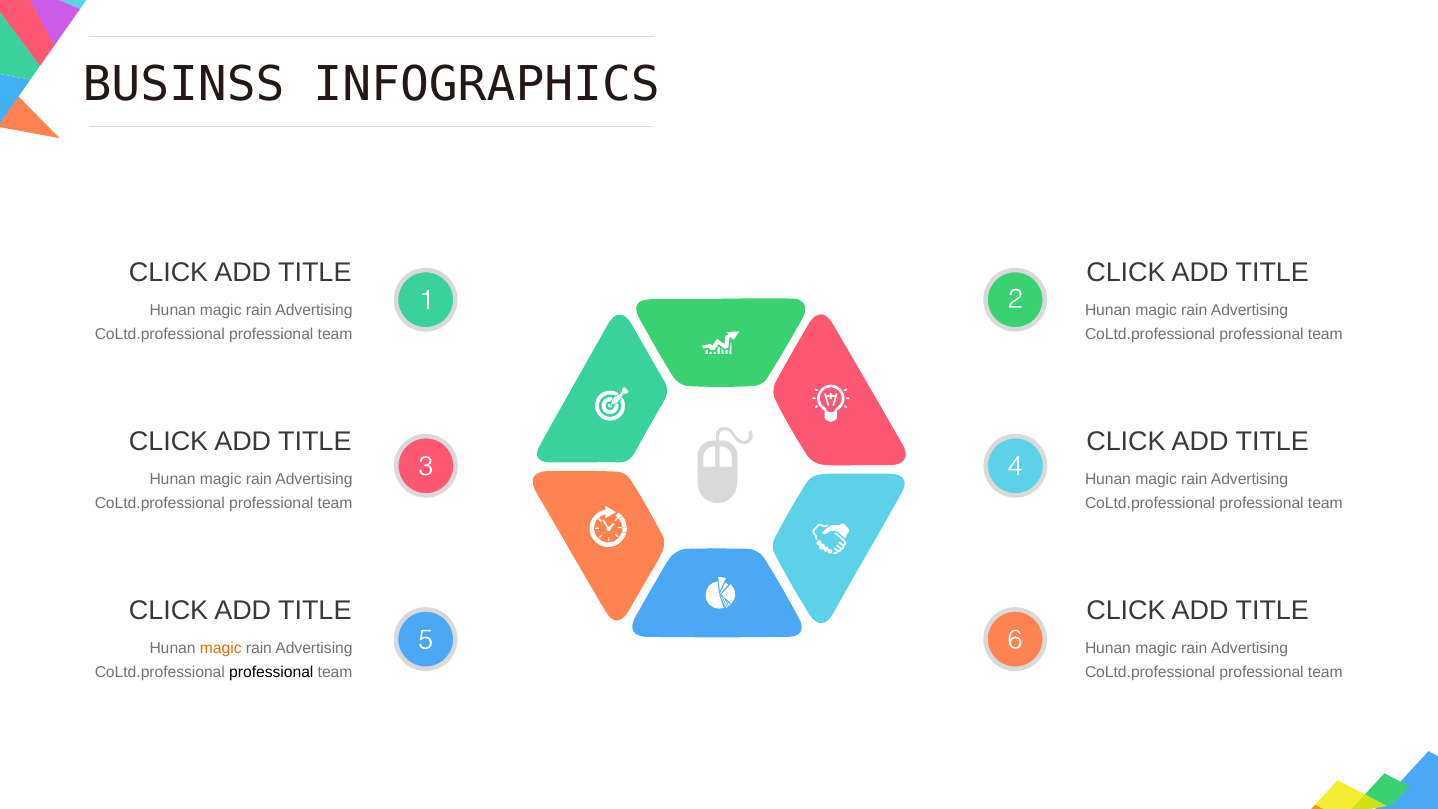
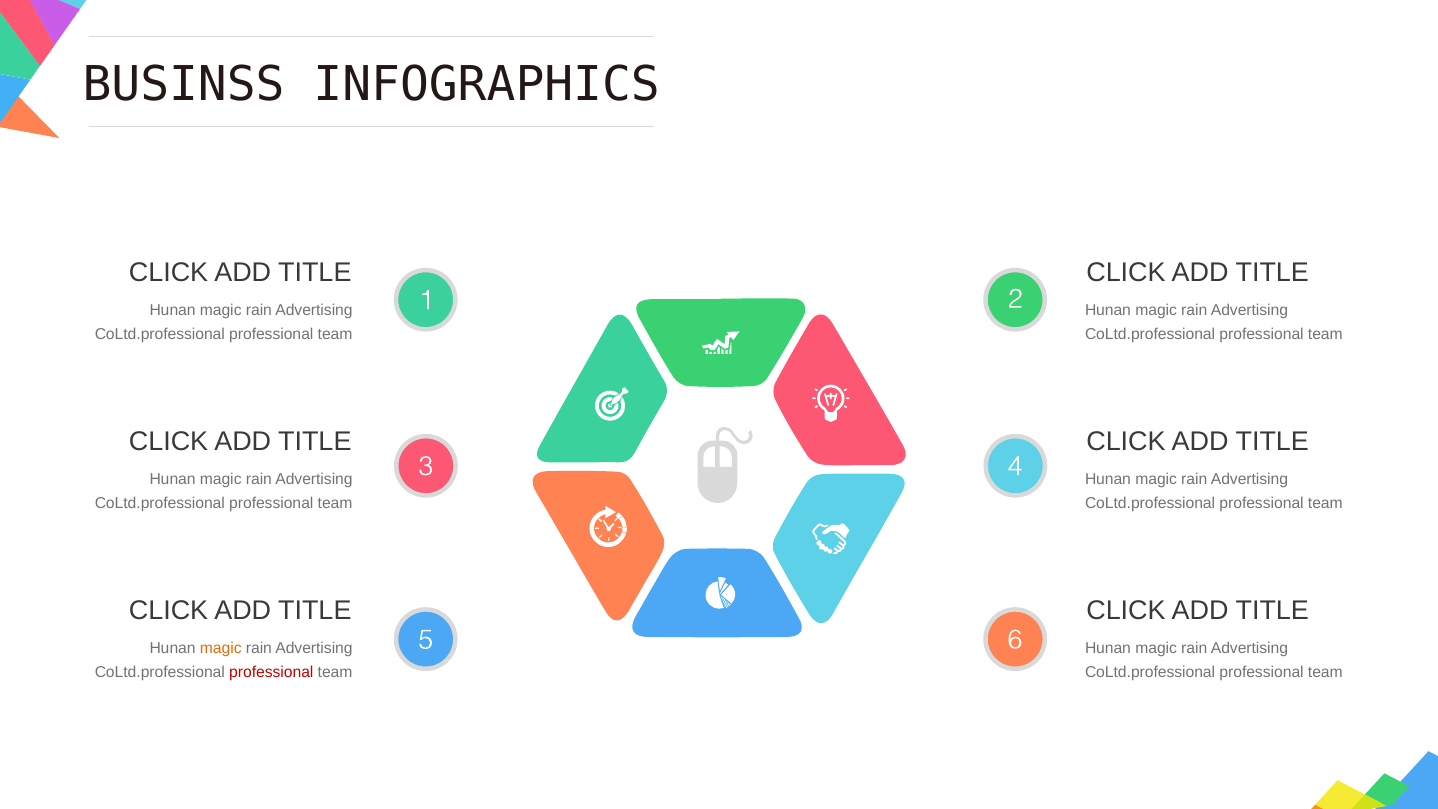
professional at (271, 673) colour: black -> red
